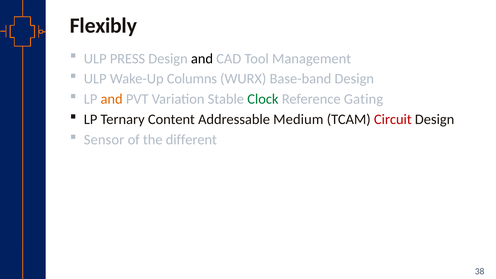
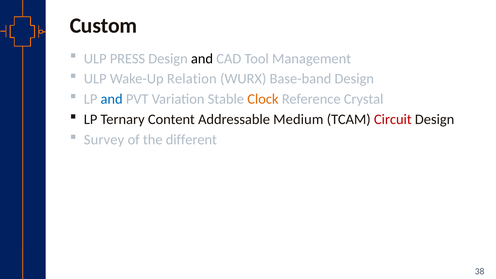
Flexibly: Flexibly -> Custom
Columns: Columns -> Relation
and at (112, 99) colour: orange -> blue
Clock colour: green -> orange
Gating: Gating -> Crystal
Sensor: Sensor -> Survey
